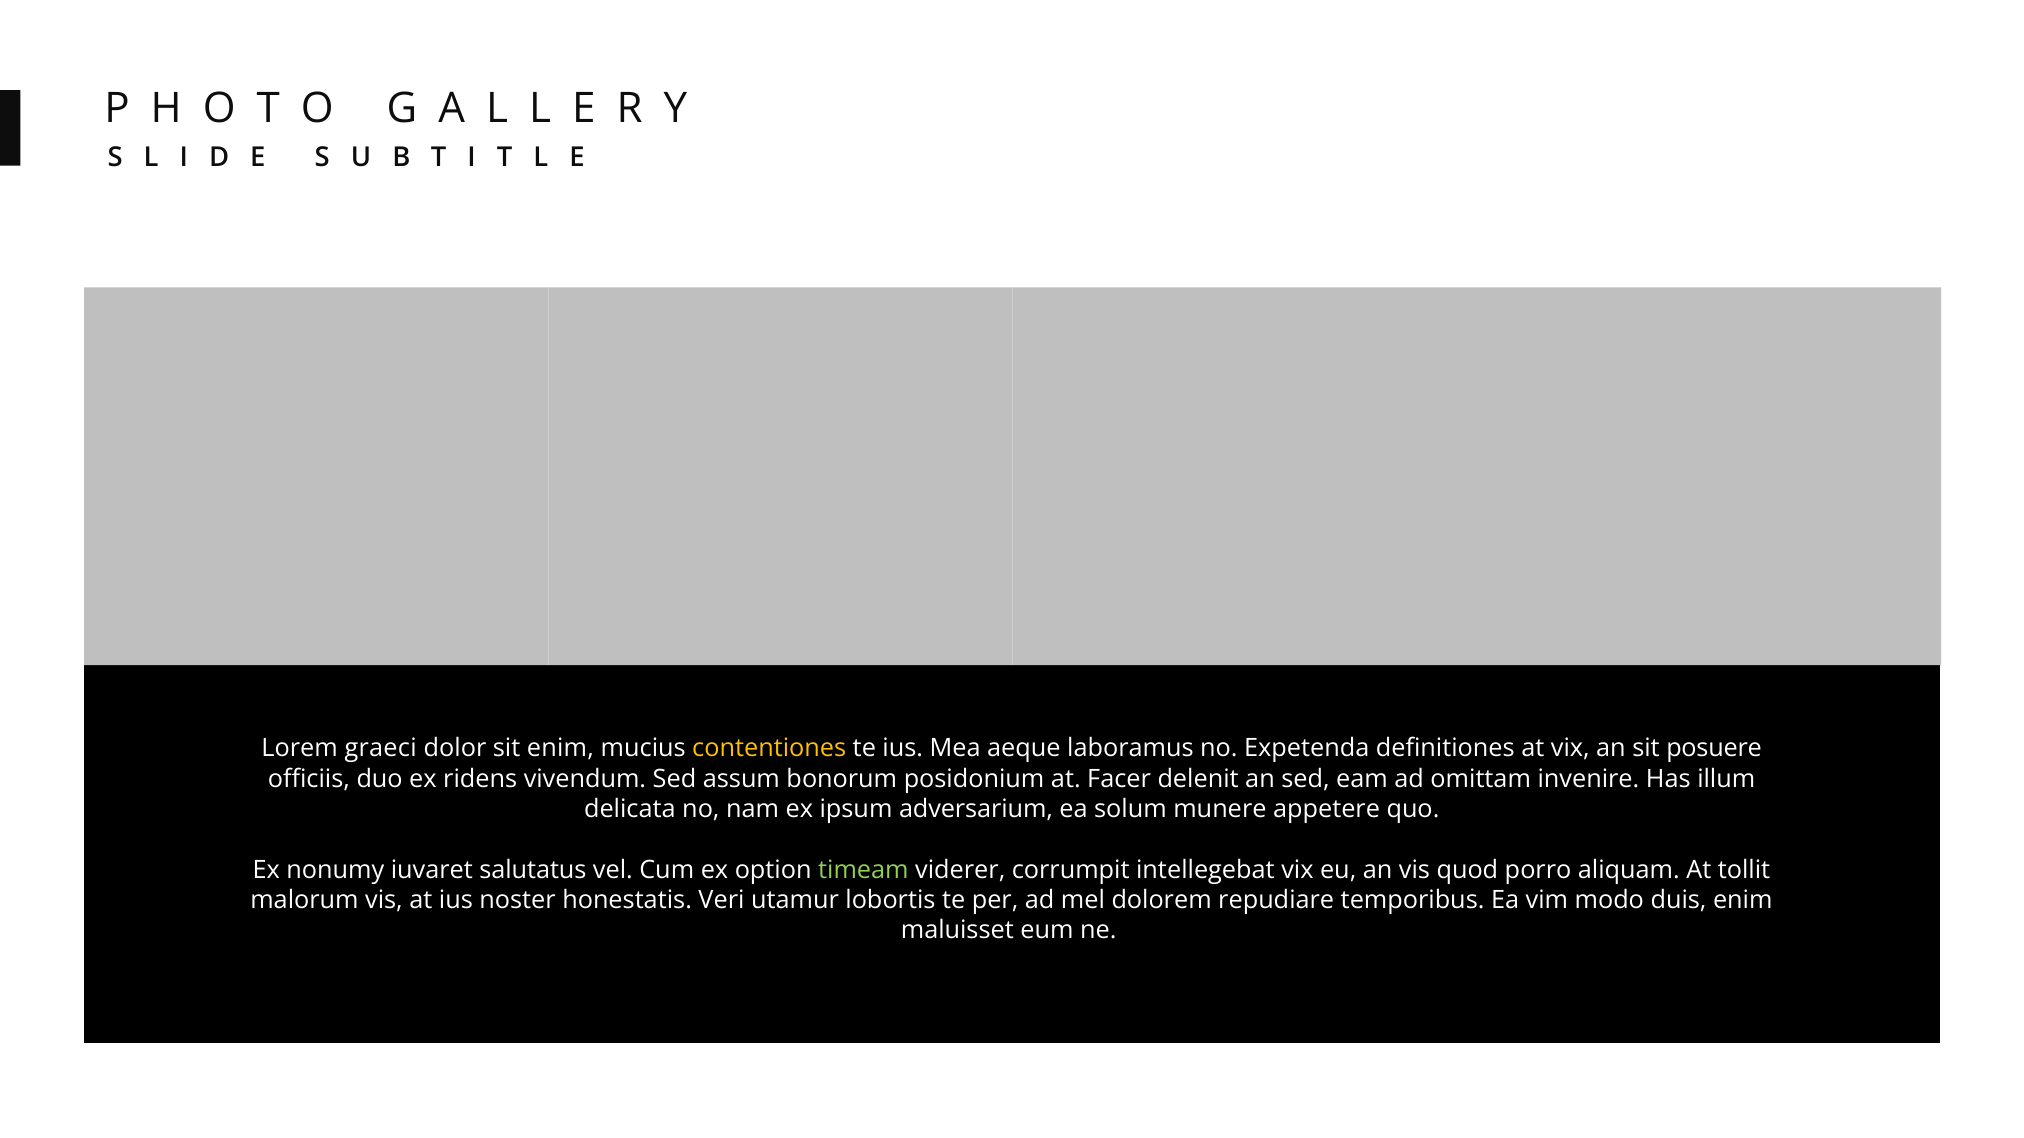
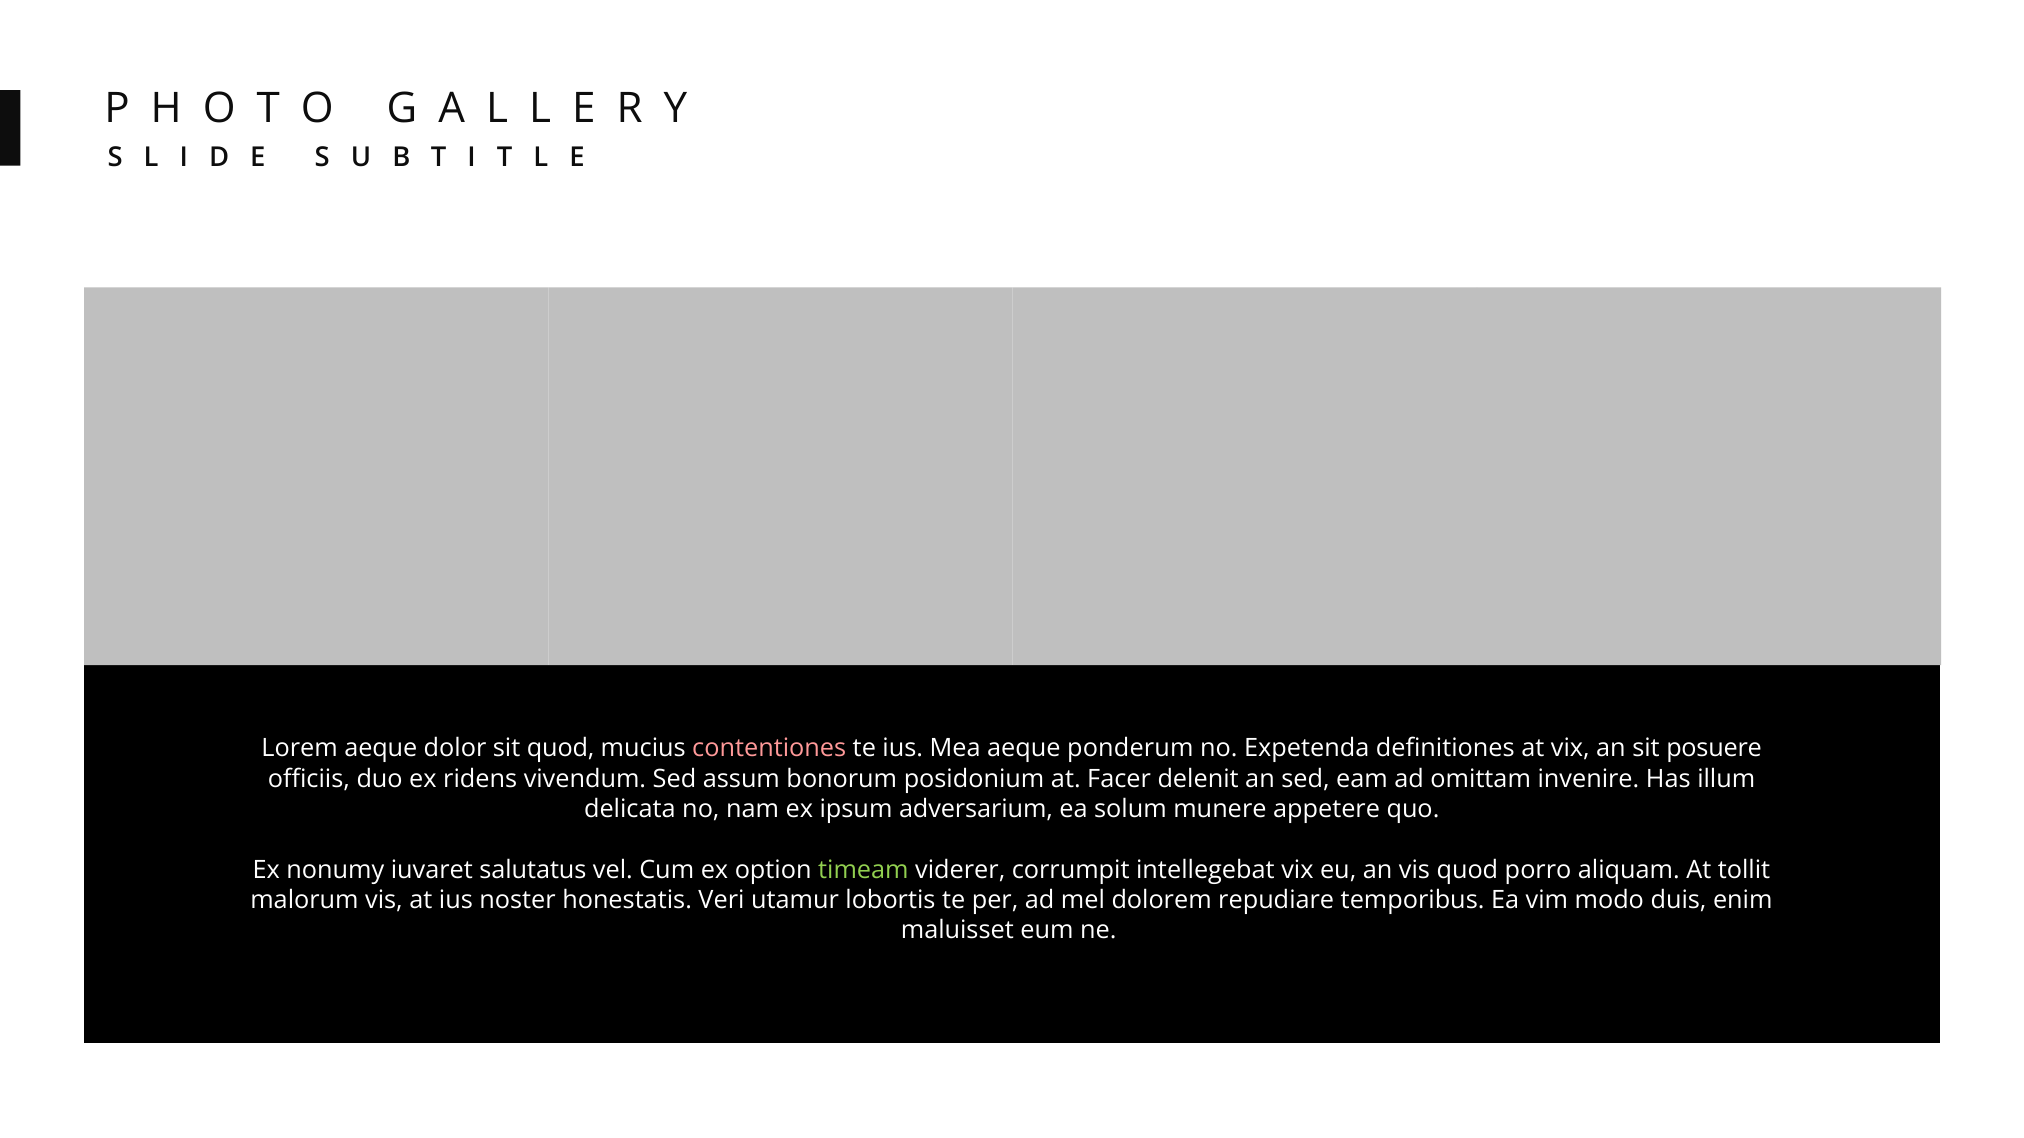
Lorem graeci: graeci -> aeque
sit enim: enim -> quod
contentiones colour: yellow -> pink
laboramus: laboramus -> ponderum
